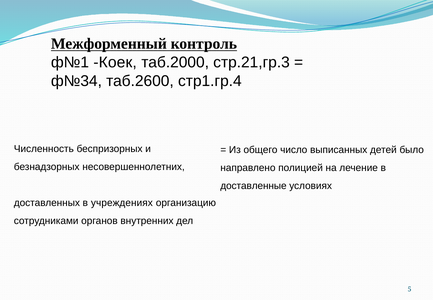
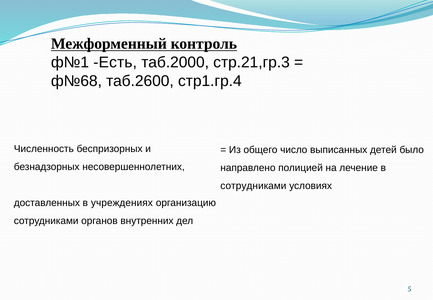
Коек: Коек -> Есть
ф№34: ф№34 -> ф№68
доставленные at (253, 186): доставленные -> сотрудниками
